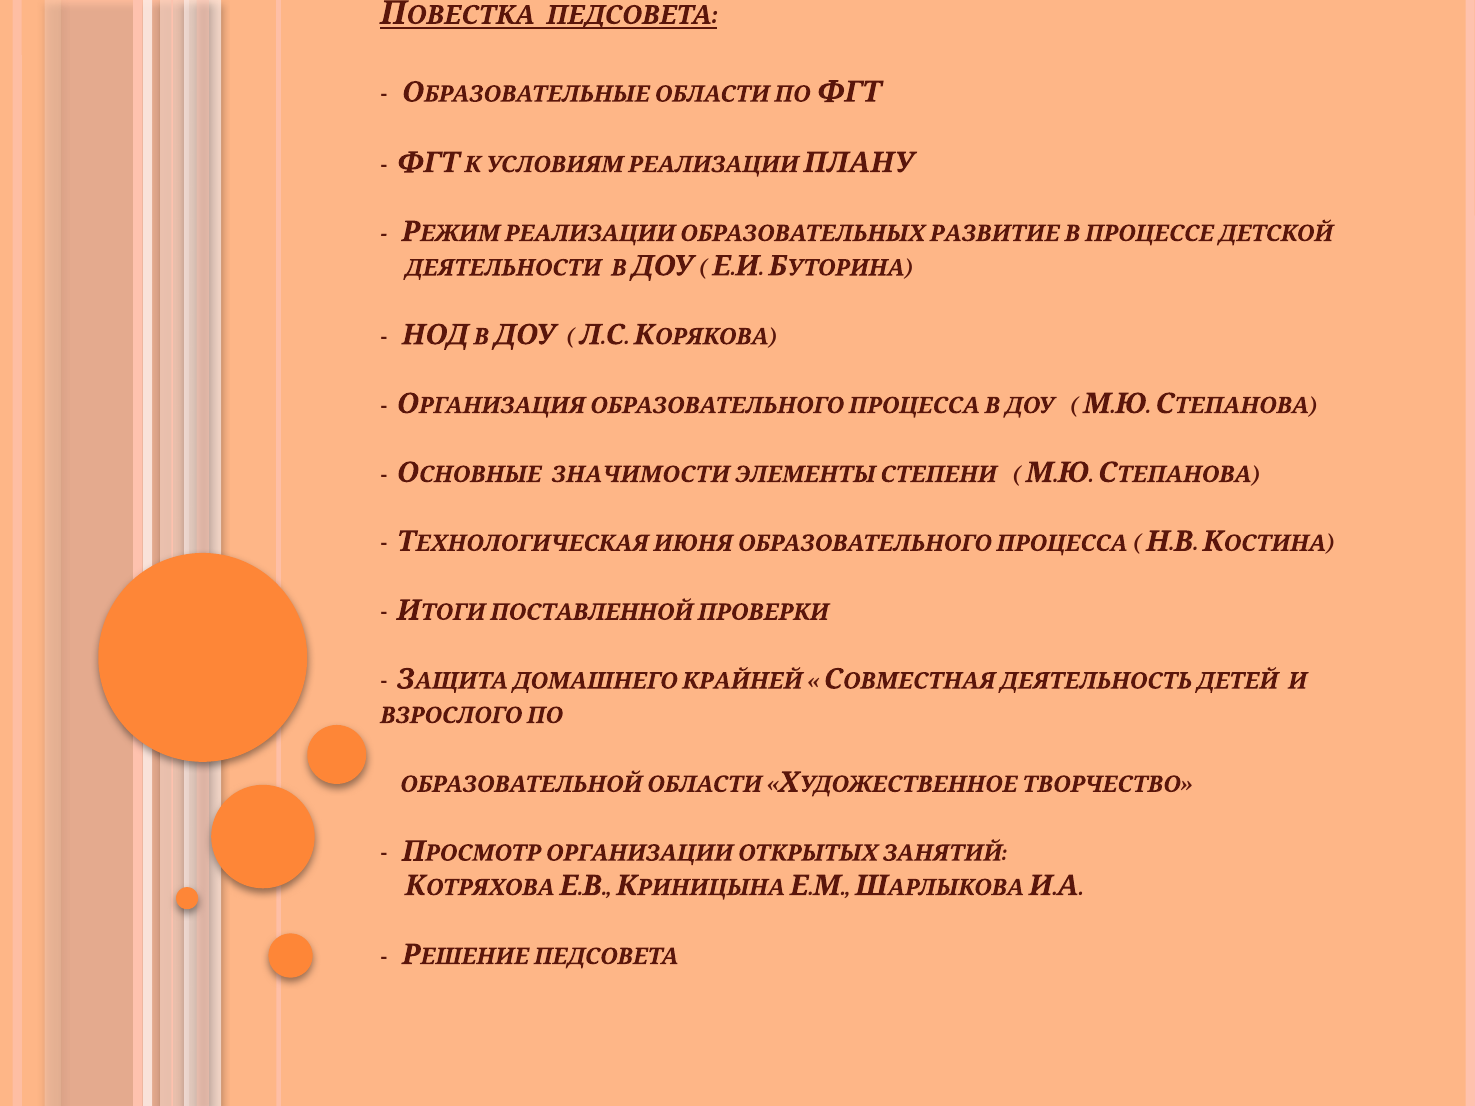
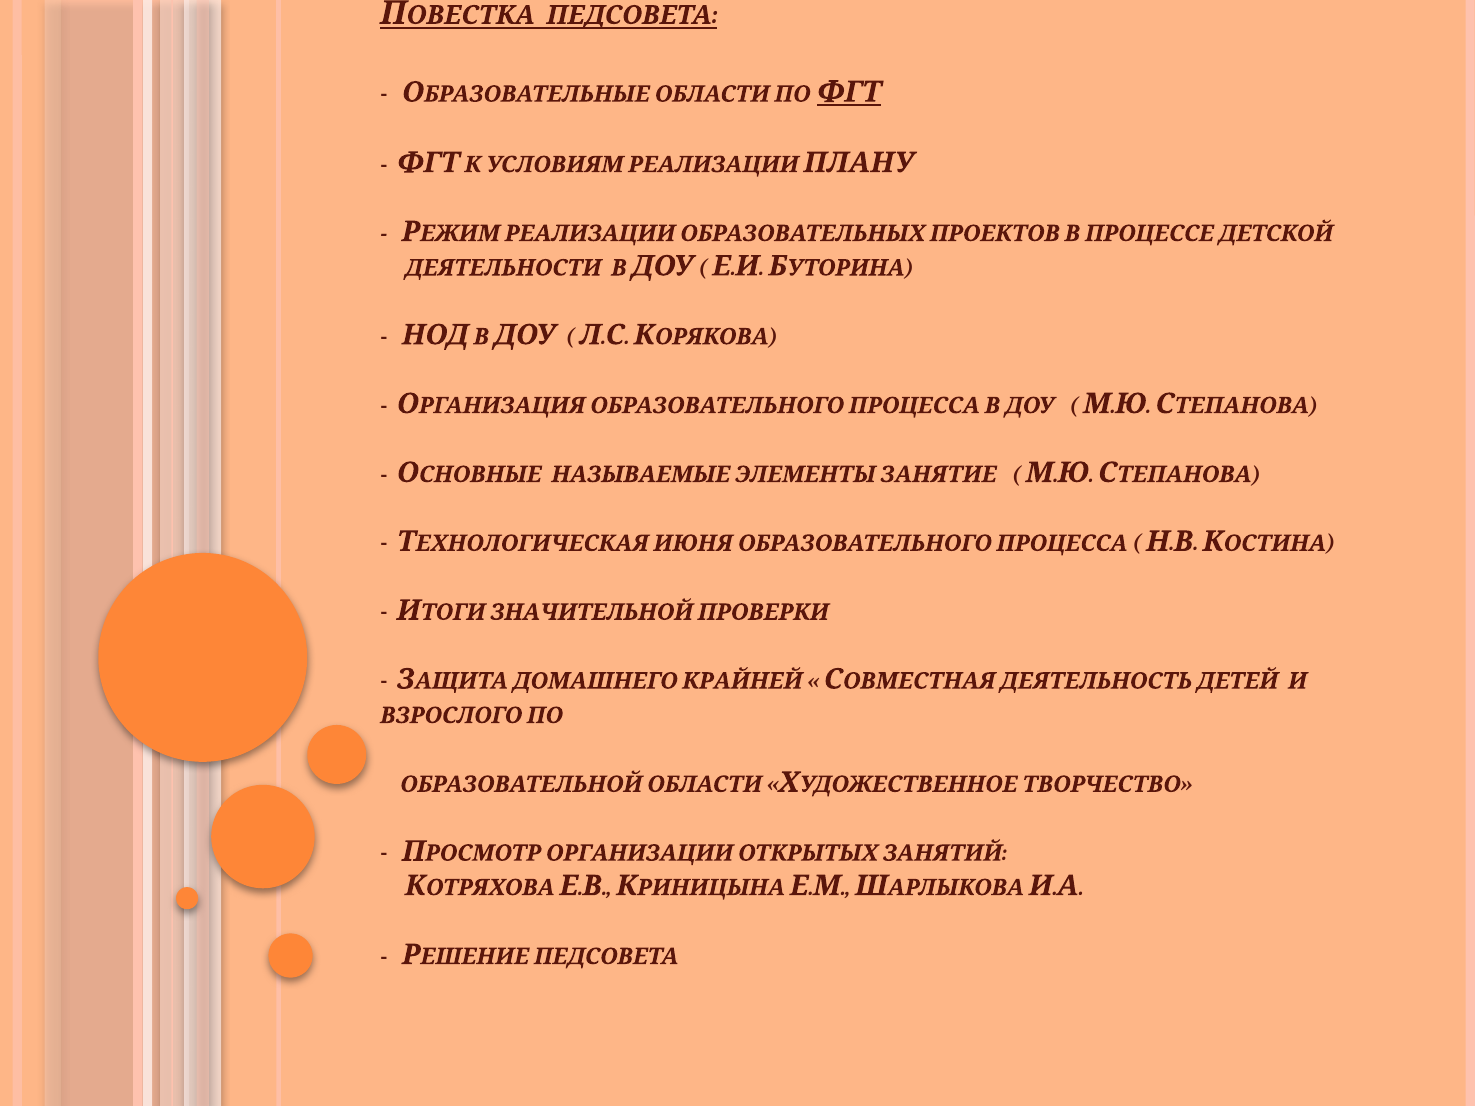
ФГТ at (849, 92) underline: none -> present
РАЗВИТИЕ: РАЗВИТИЕ -> ПРОЕКТОВ
ЗНАЧИМОСТИ: ЗНАЧИМОСТИ -> НАЗЫВАЕМЫЕ
СТЕПЕНИ: СТЕПЕНИ -> ЗАНЯТИЕ
ПОСТАВЛЕННОЙ: ПОСТАВЛЕННОЙ -> ЗНАЧИТЕЛЬНОЙ
